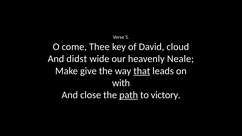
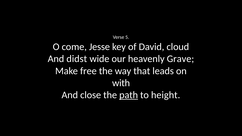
Thee: Thee -> Jesse
Neale: Neale -> Grave
give: give -> free
that underline: present -> none
victory: victory -> height
